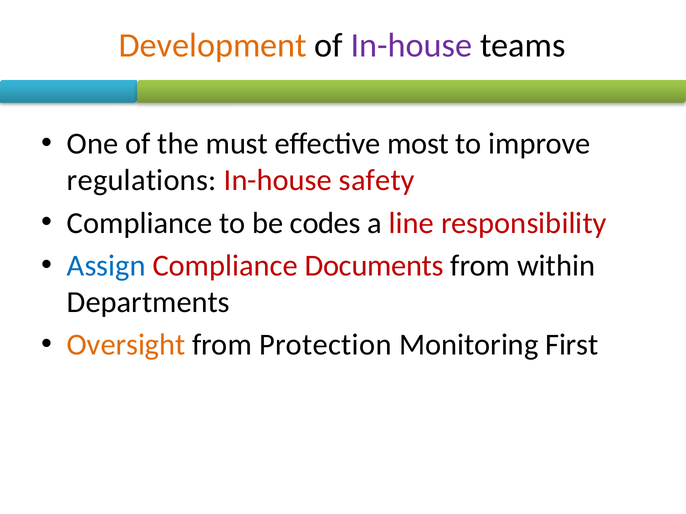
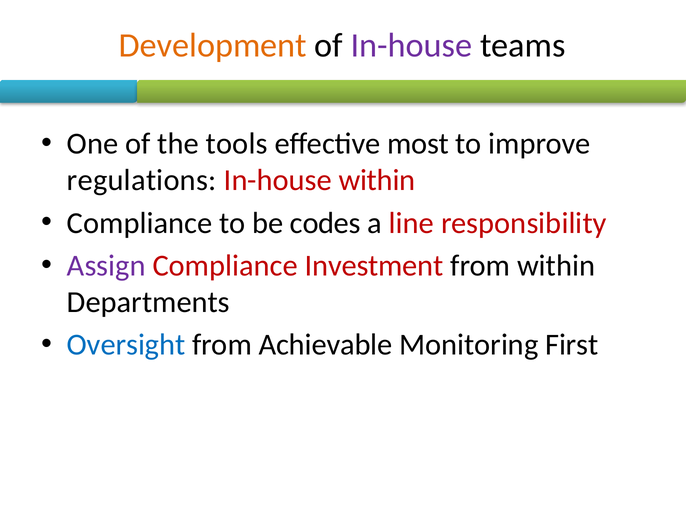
must: must -> tools
In-house safety: safety -> within
Assign colour: blue -> purple
Documents: Documents -> Investment
Oversight colour: orange -> blue
Protection: Protection -> Achievable
